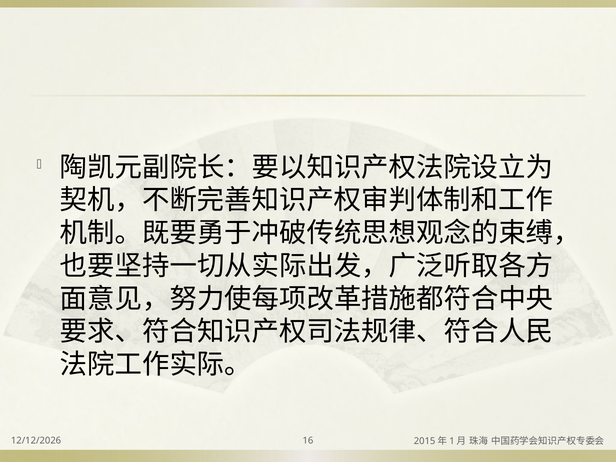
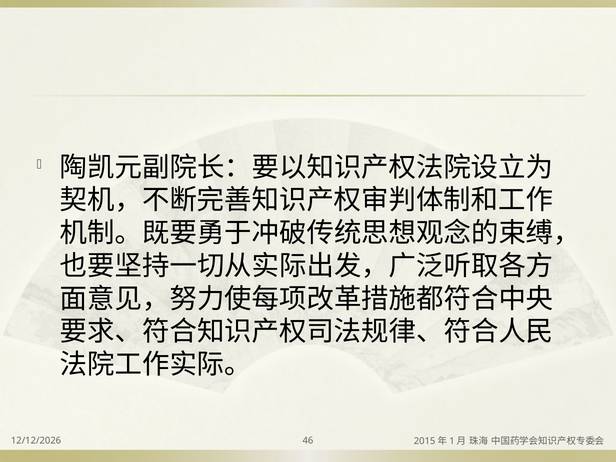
16: 16 -> 46
